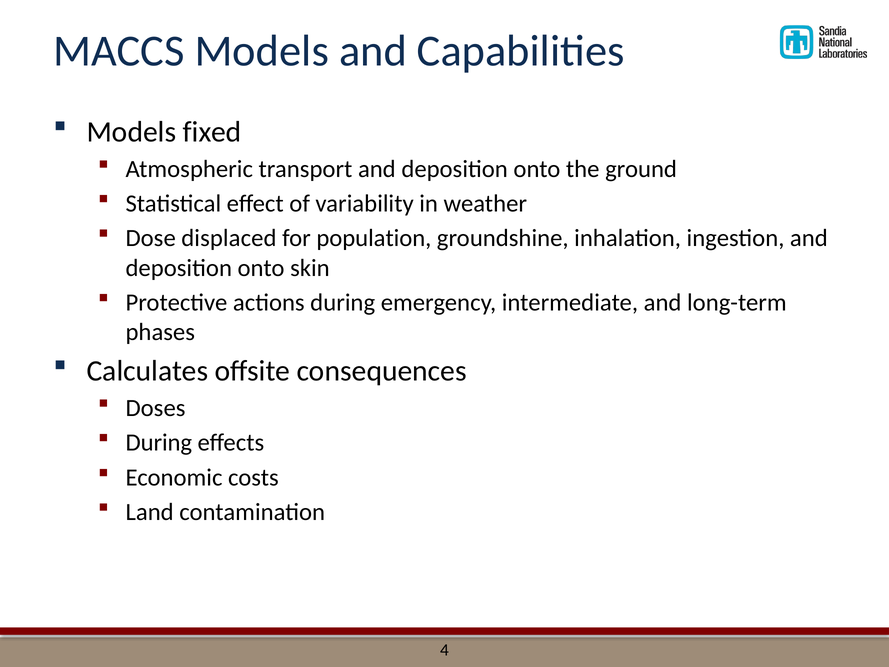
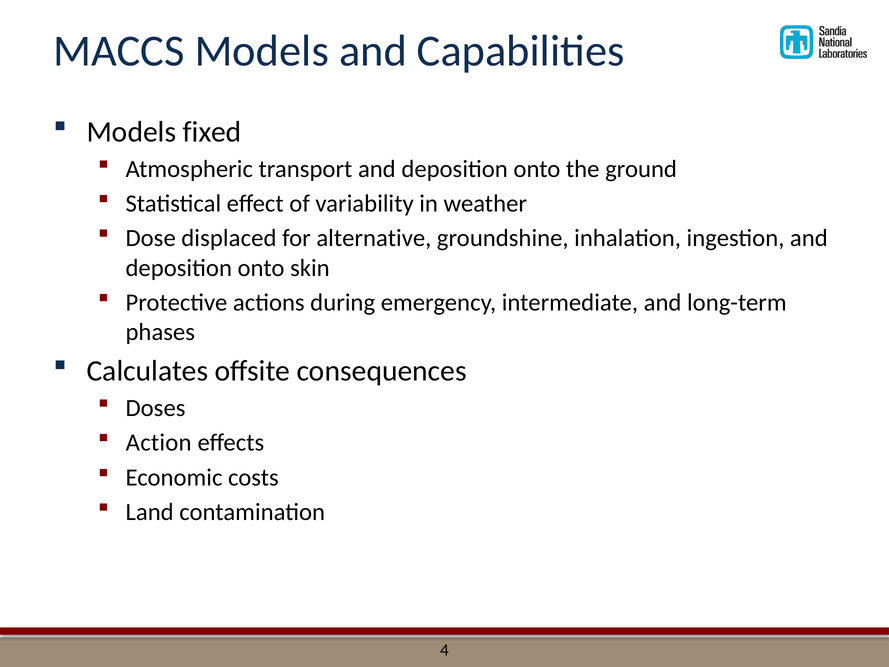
population: population -> alternative
During at (159, 443): During -> Action
